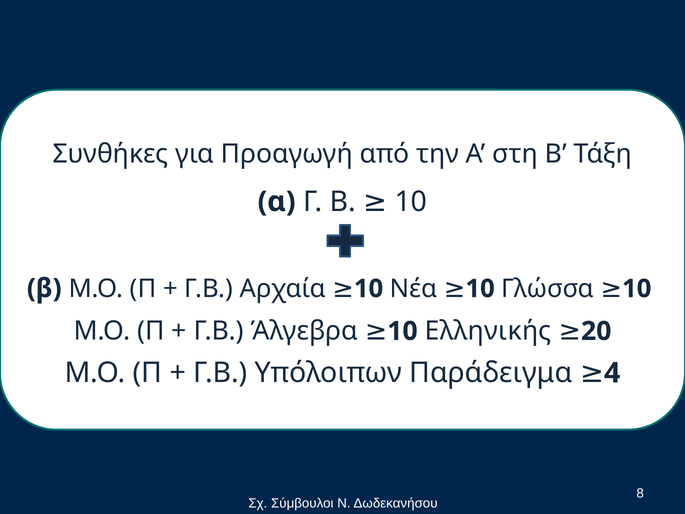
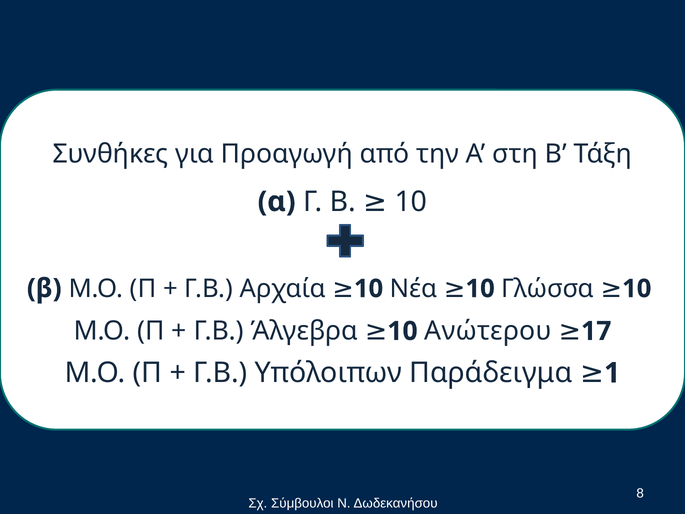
Ελληνικής: Ελληνικής -> Ανώτερου
20: 20 -> 17
4: 4 -> 1
